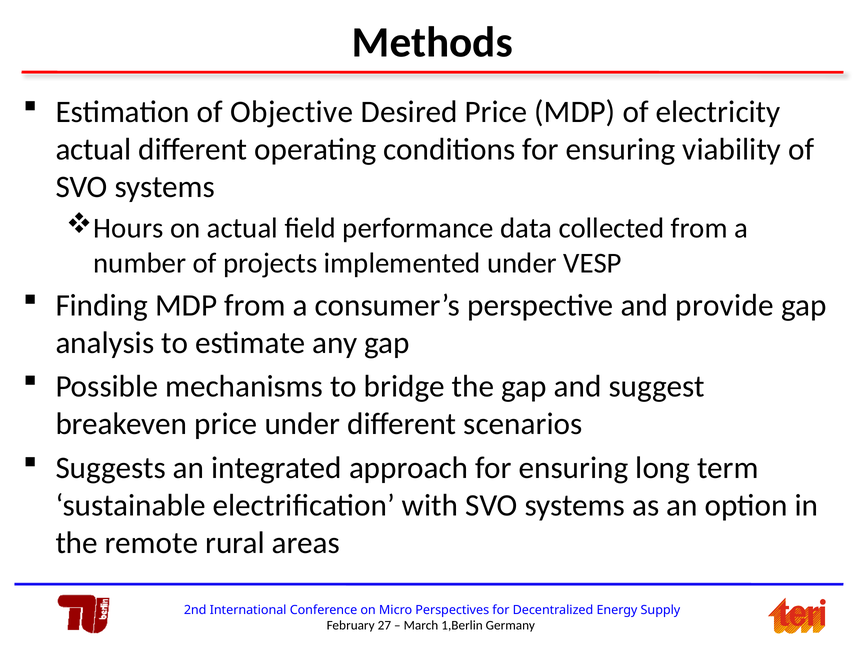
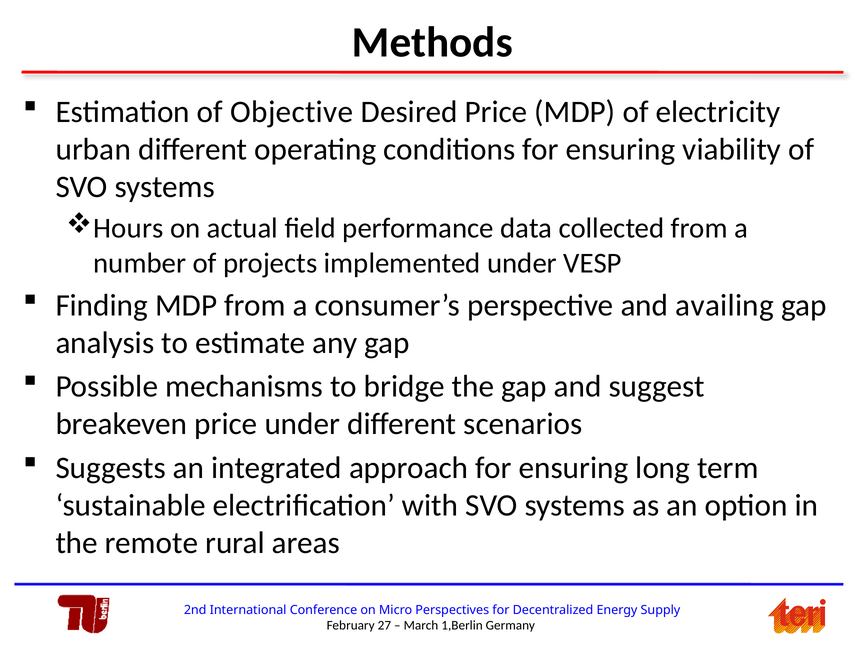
actual at (93, 149): actual -> urban
provide: provide -> availing
